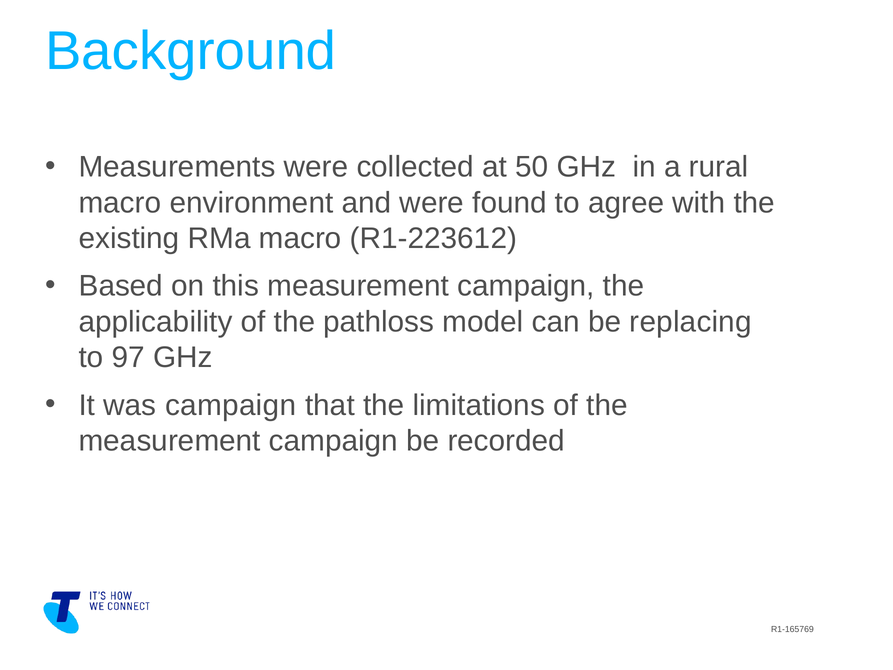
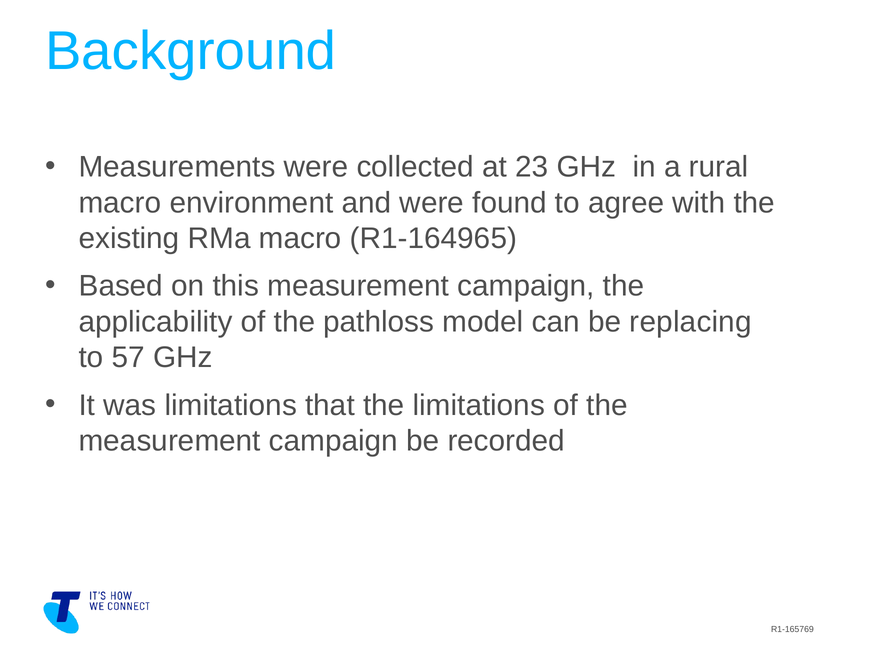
50: 50 -> 23
R1-223612: R1-223612 -> R1-164965
97: 97 -> 57
was campaign: campaign -> limitations
